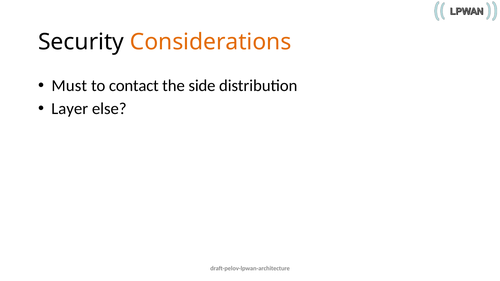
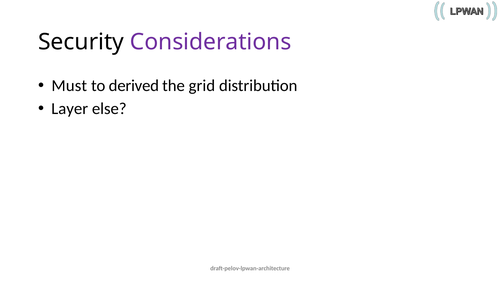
Considerations colour: orange -> purple
contact: contact -> derived
side: side -> grid
